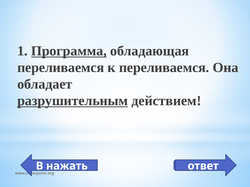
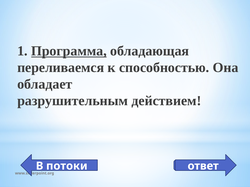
к переливаемся: переливаемся -> способностью
разрушительным underline: present -> none
нажать: нажать -> потоки
